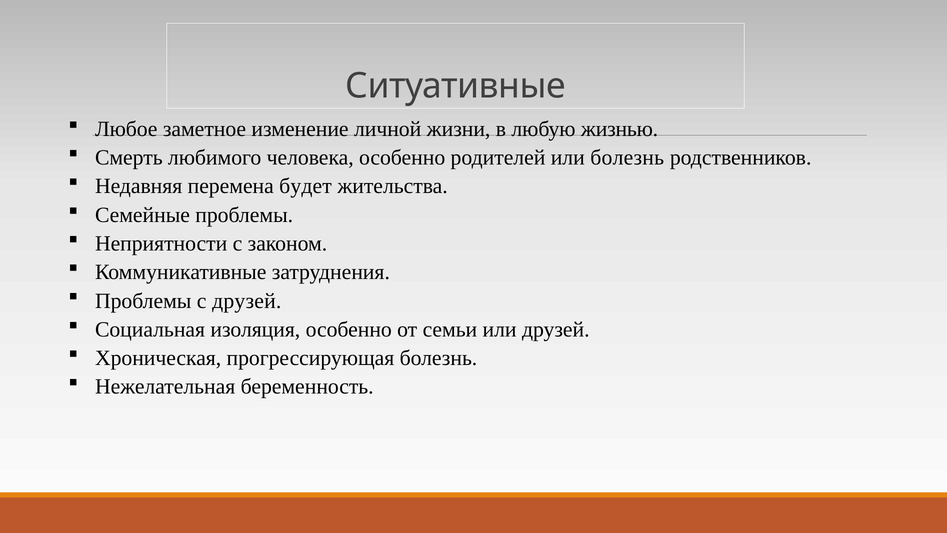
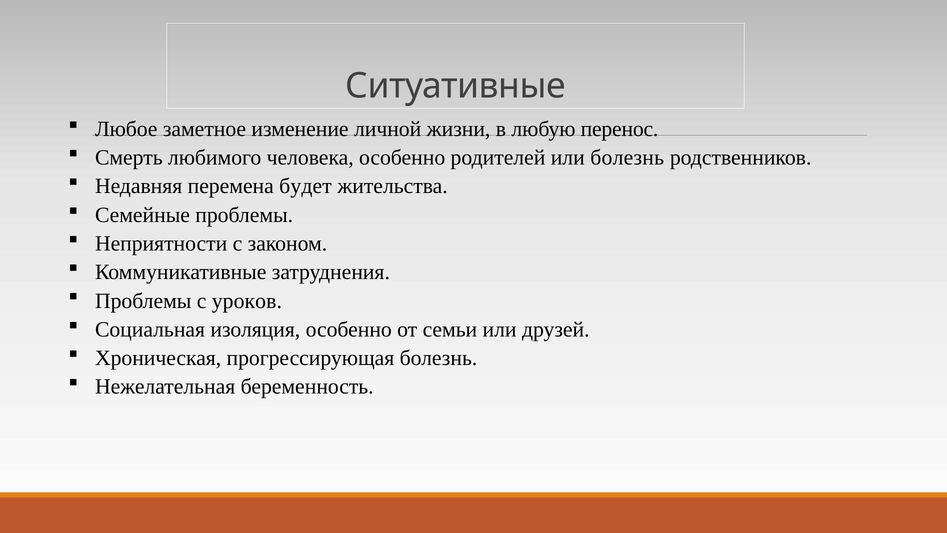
жизнью: жизнью -> перенос
с друзей: друзей -> уроков
